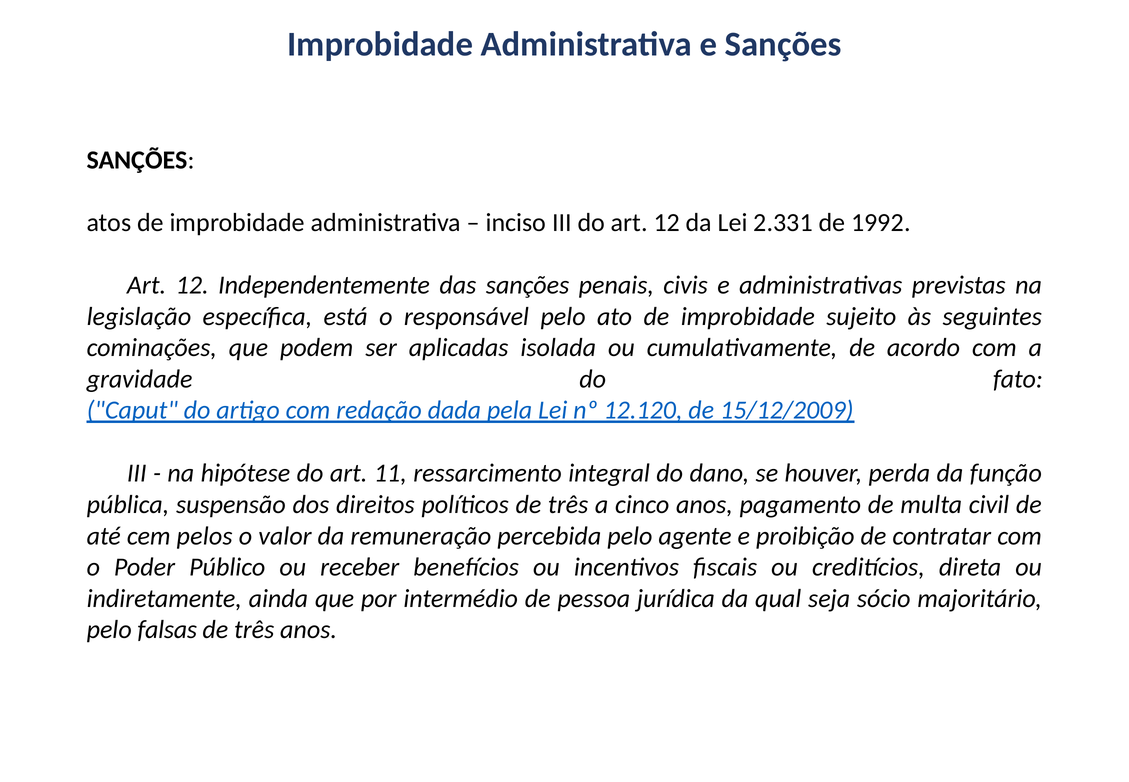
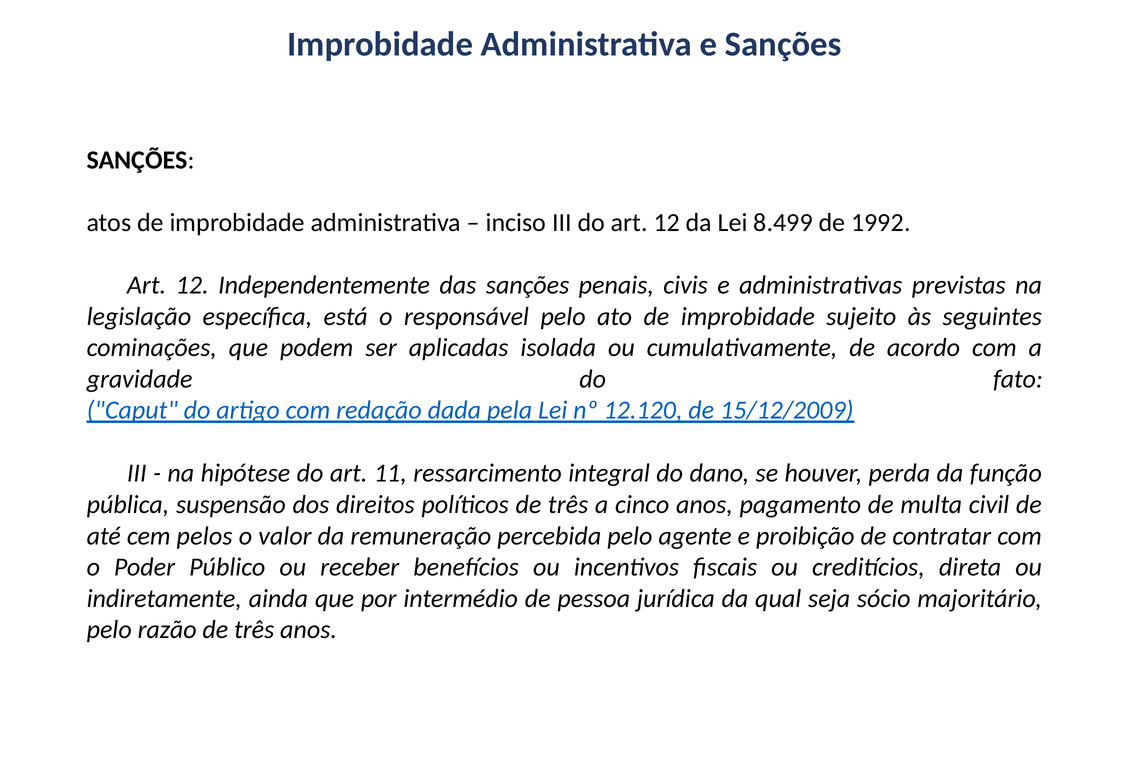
2.331: 2.331 -> 8.499
falsas: falsas -> razão
